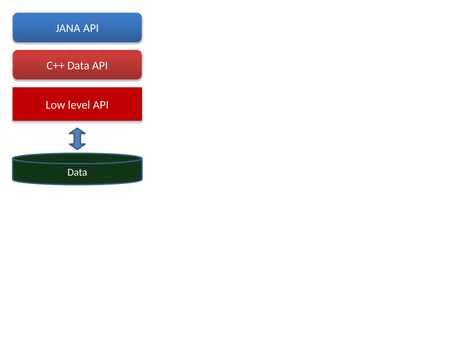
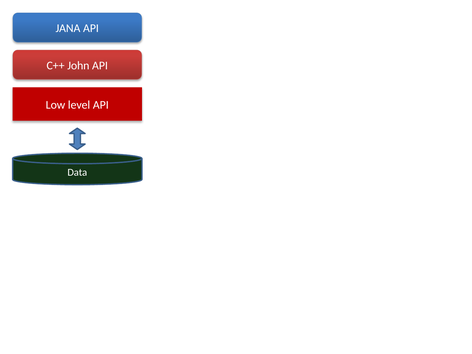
C++ Data: Data -> John
